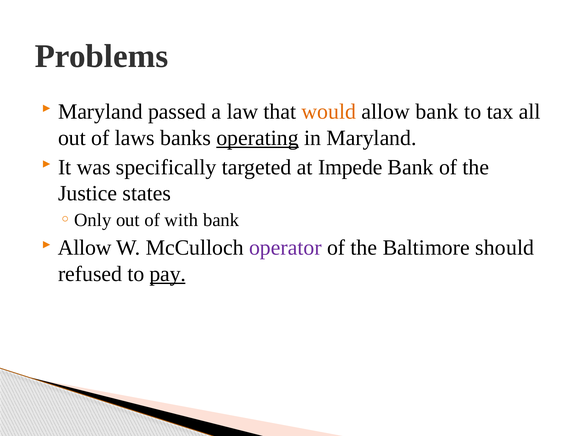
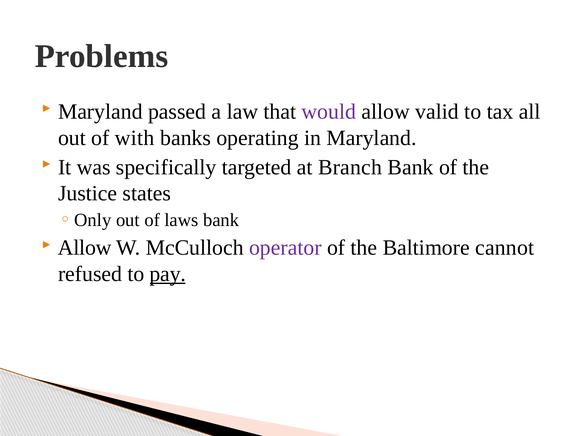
would colour: orange -> purple
allow bank: bank -> valid
laws: laws -> with
operating underline: present -> none
Impede: Impede -> Branch
with: with -> laws
should: should -> cannot
